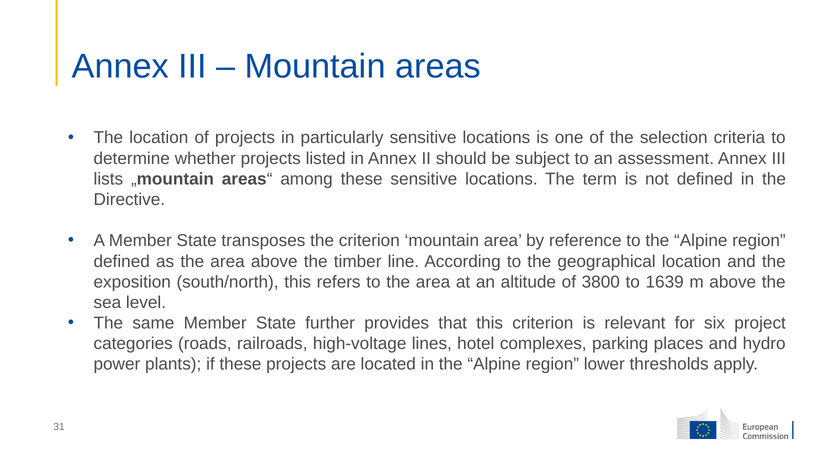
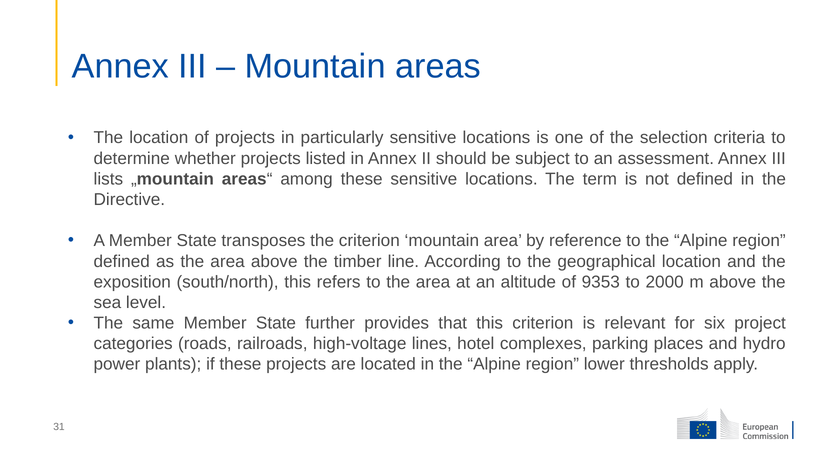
3800: 3800 -> 9353
1639: 1639 -> 2000
